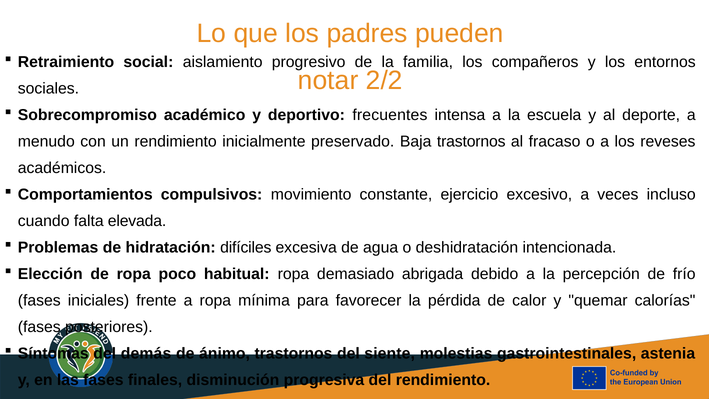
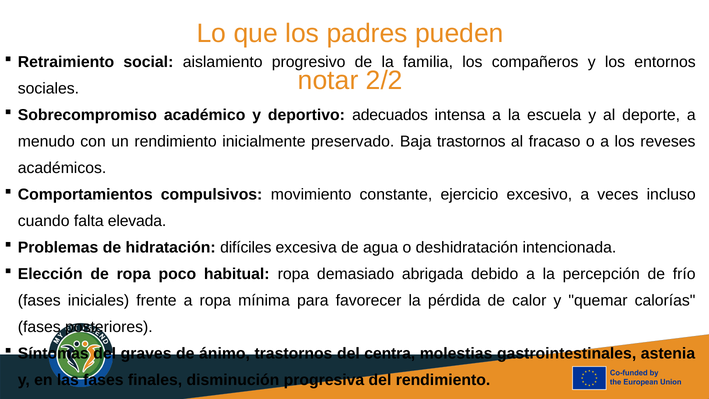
frecuentes: frecuentes -> adecuados
demás: demás -> graves
siente: siente -> centra
